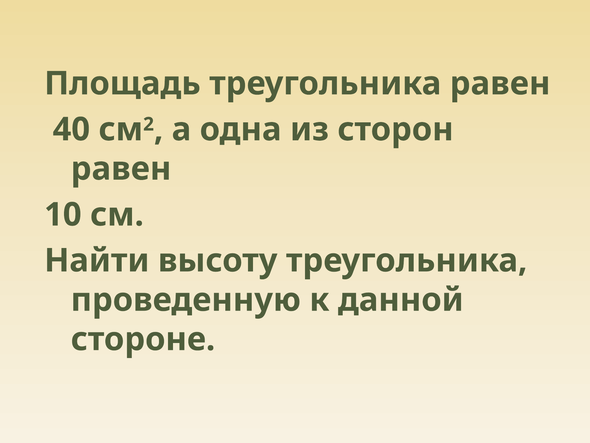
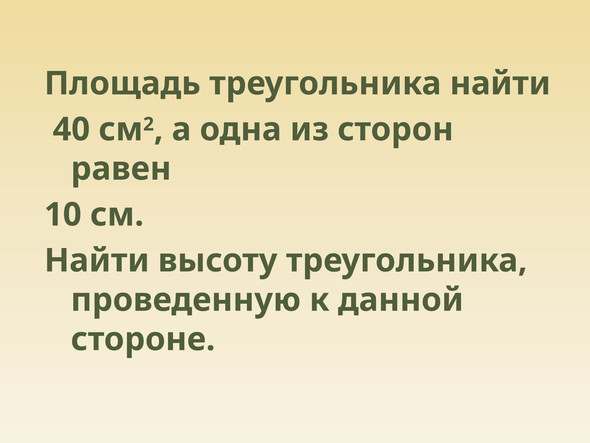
треугольника равен: равен -> найти
